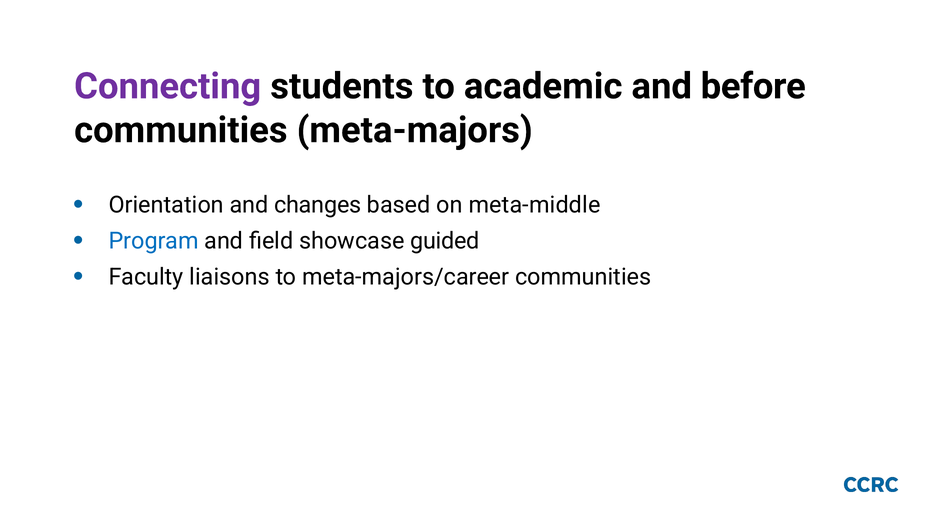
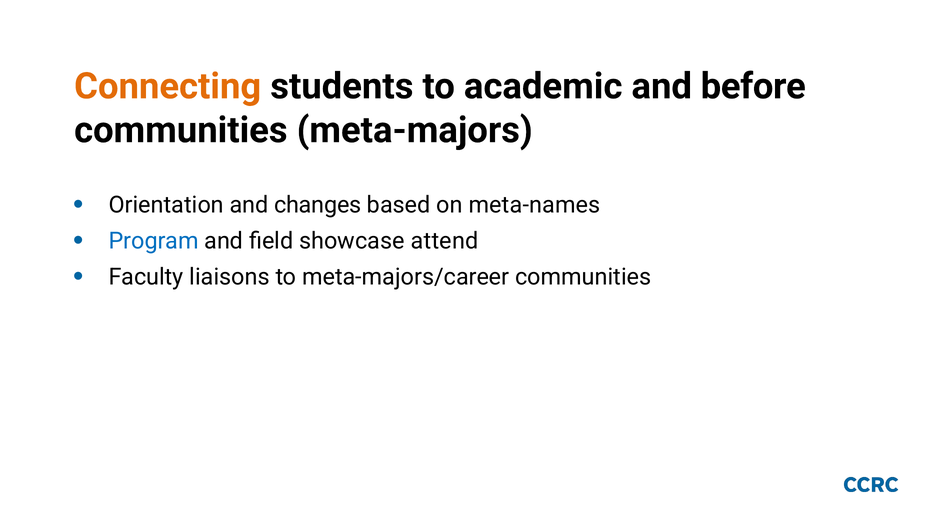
Connecting colour: purple -> orange
meta-middle: meta-middle -> meta-names
guided: guided -> attend
